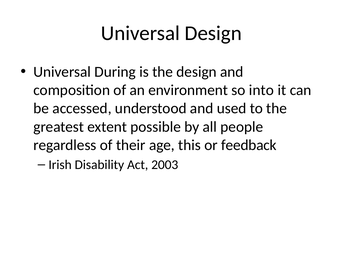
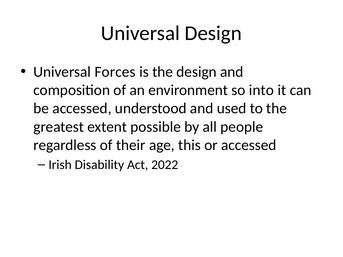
During: During -> Forces
or feedback: feedback -> accessed
2003: 2003 -> 2022
